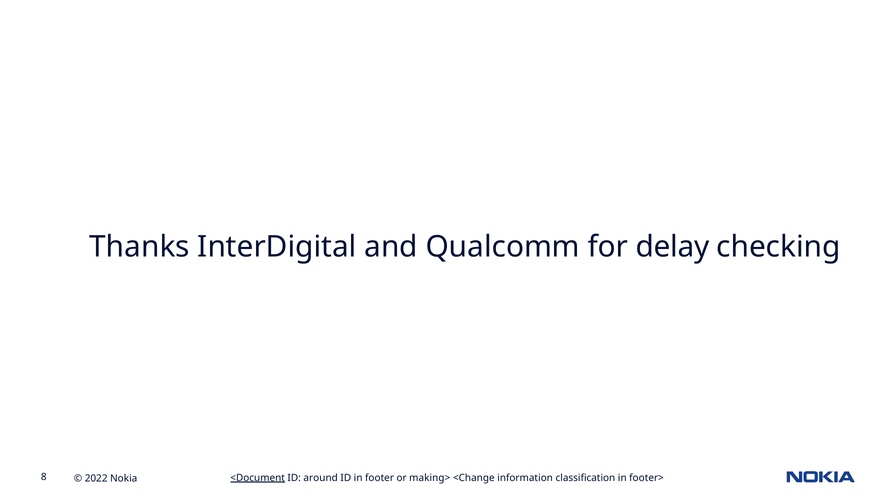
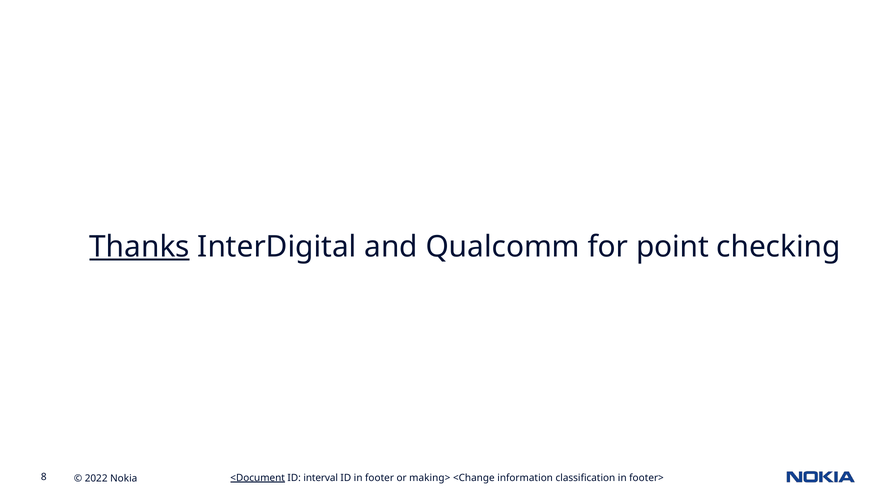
Thanks underline: none -> present
delay: delay -> point
around: around -> interval
